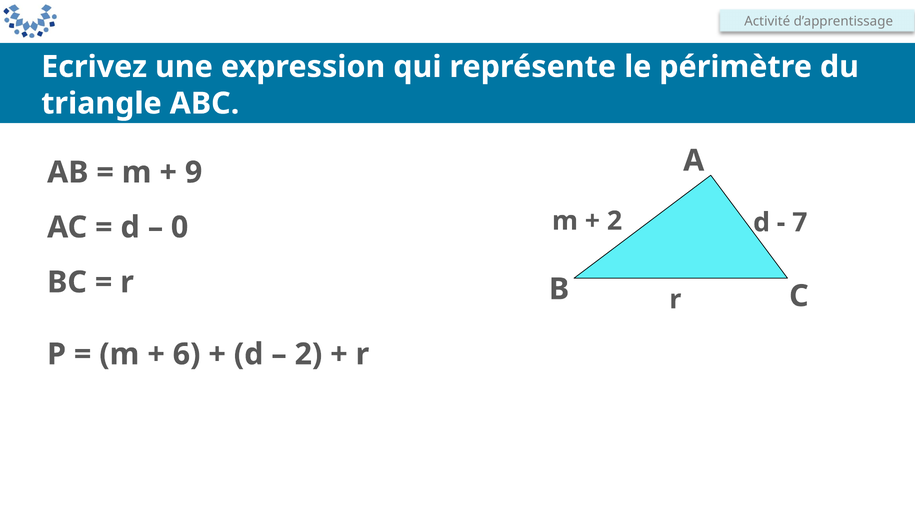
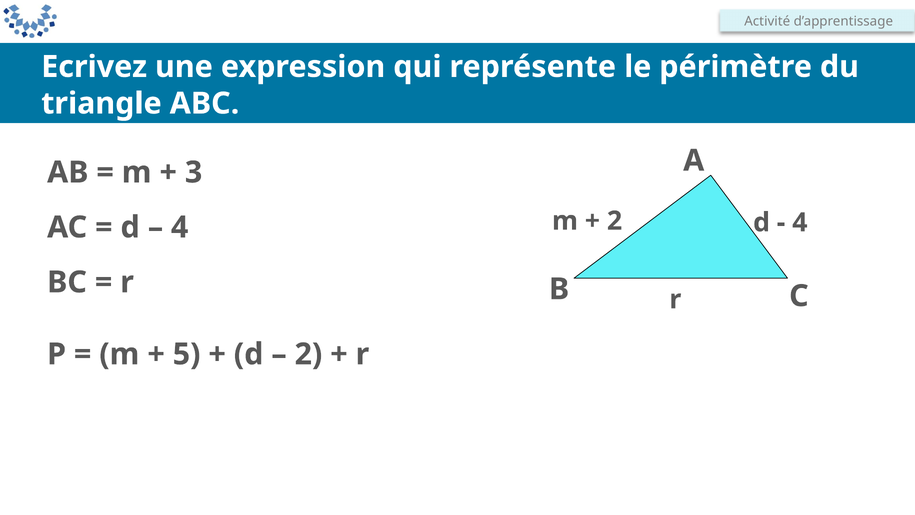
9: 9 -> 3
7 at (800, 222): 7 -> 4
0 at (180, 227): 0 -> 4
6: 6 -> 5
